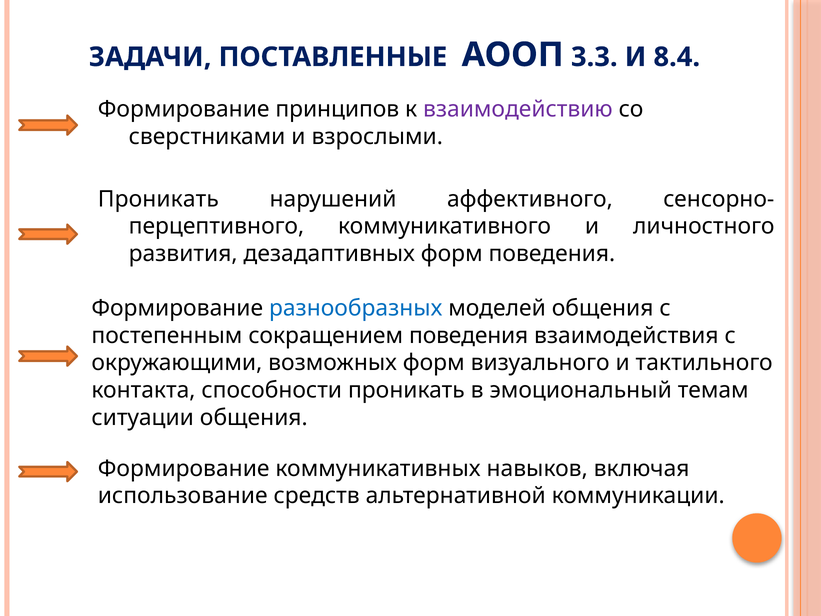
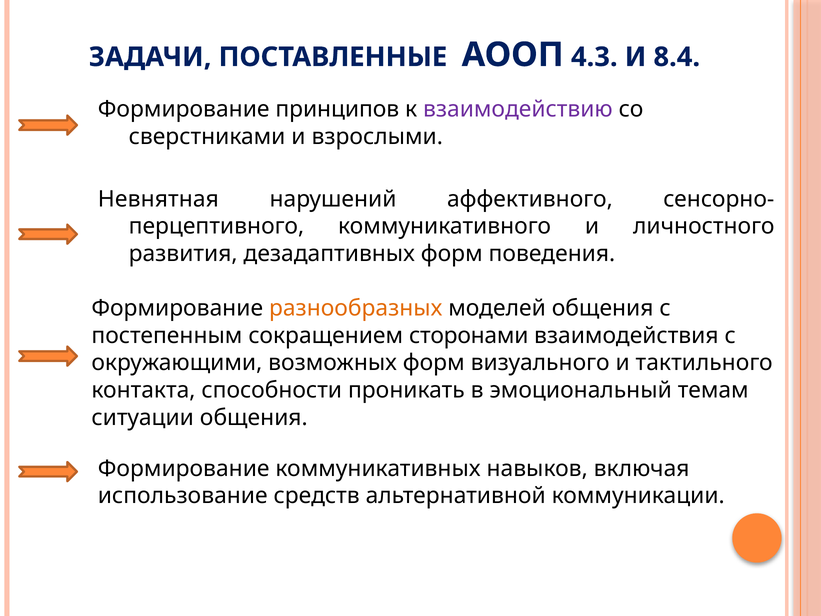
3.3: 3.3 -> 4.3
Проникать at (158, 199): Проникать -> Невнятная
разнообразных colour: blue -> orange
сокращением поведения: поведения -> сторонами
